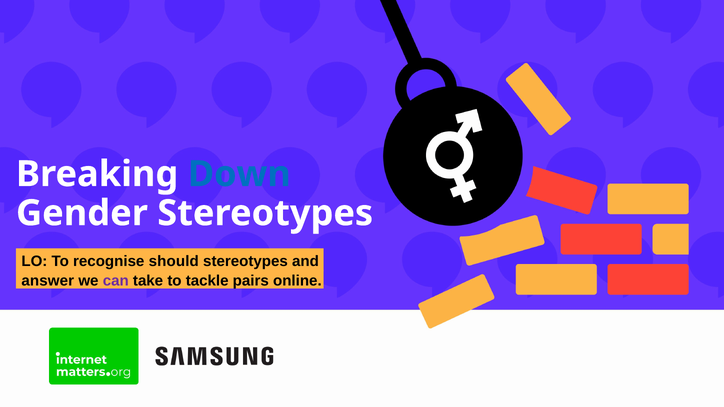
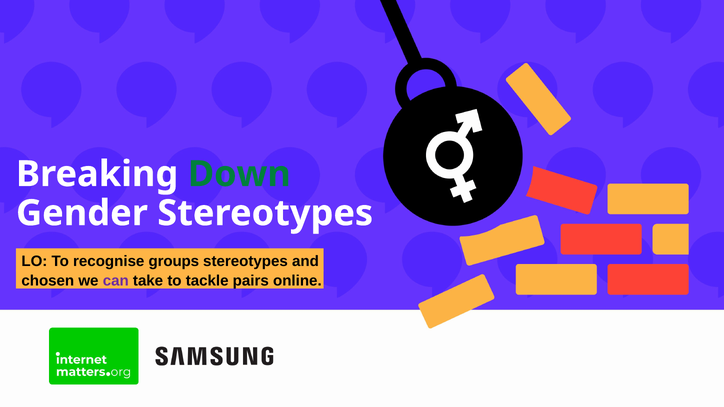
Down colour: blue -> green
should: should -> groups
answer: answer -> chosen
